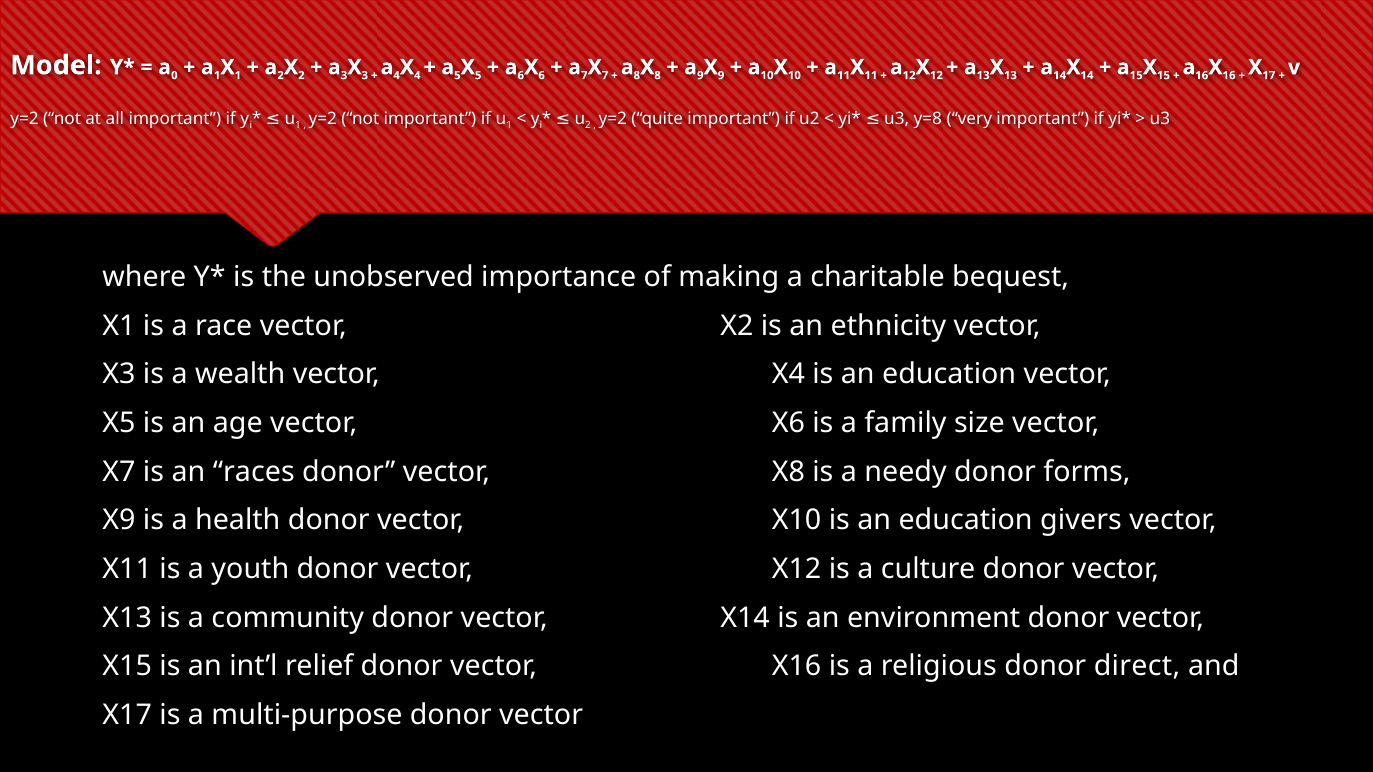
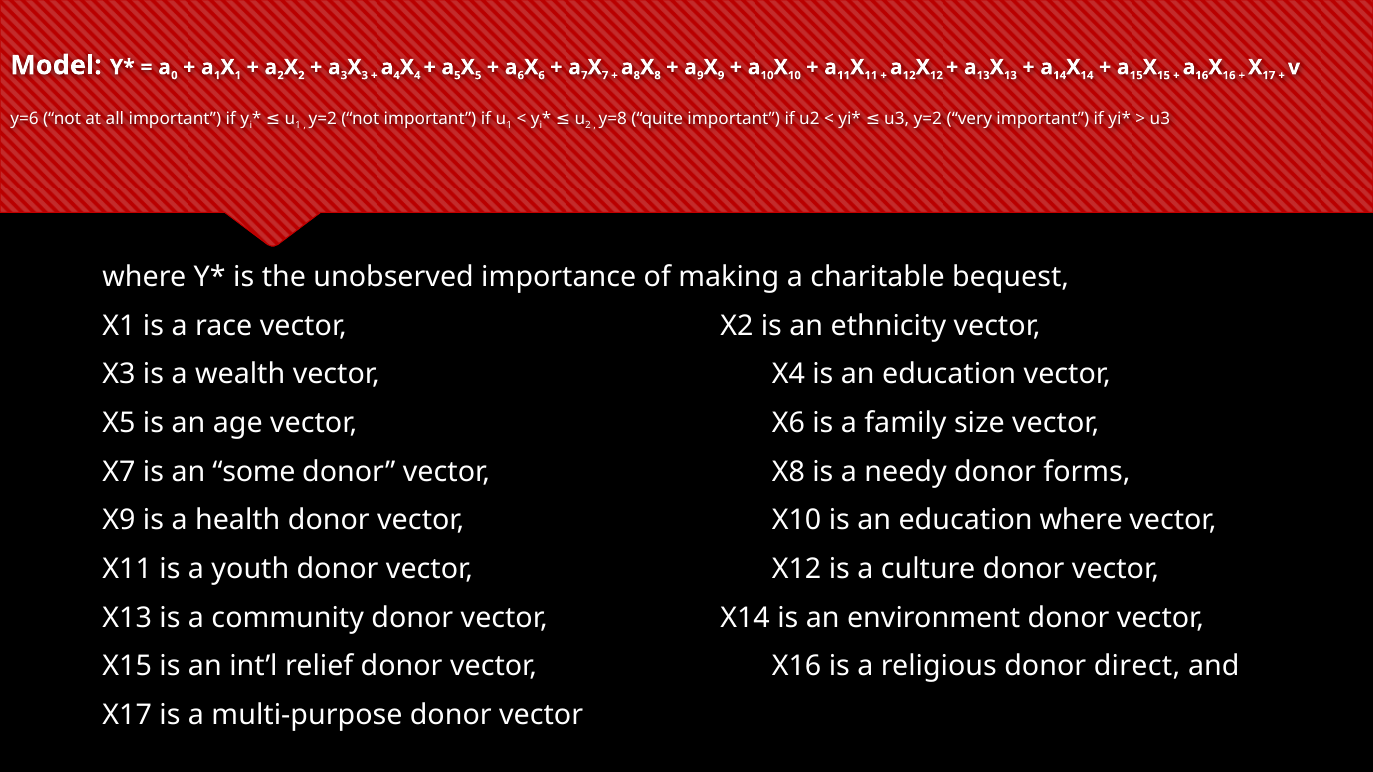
y=2 at (613, 119): y=2 -> y=8
u3 y=8: y=8 -> y=2
y=2 at (24, 119): y=2 -> y=6
races: races -> some
education givers: givers -> where
